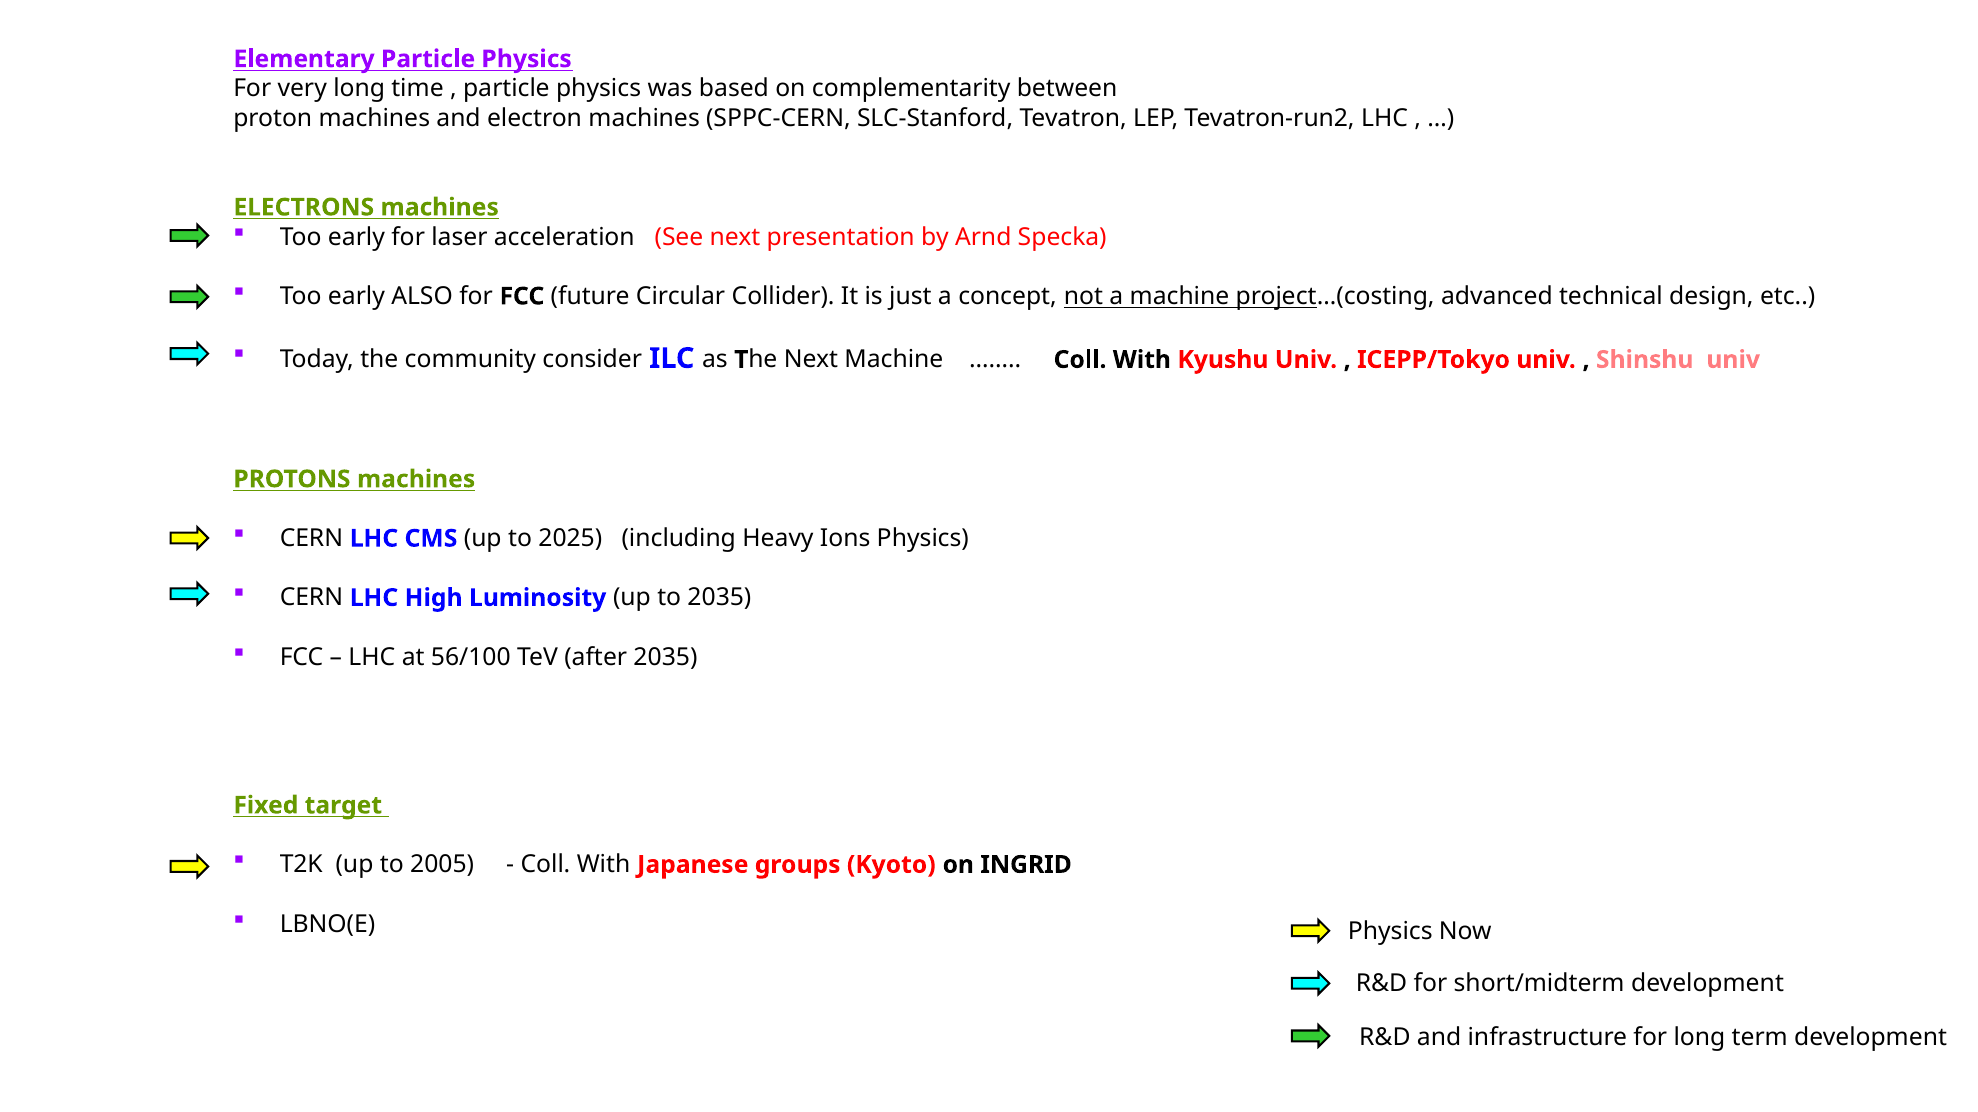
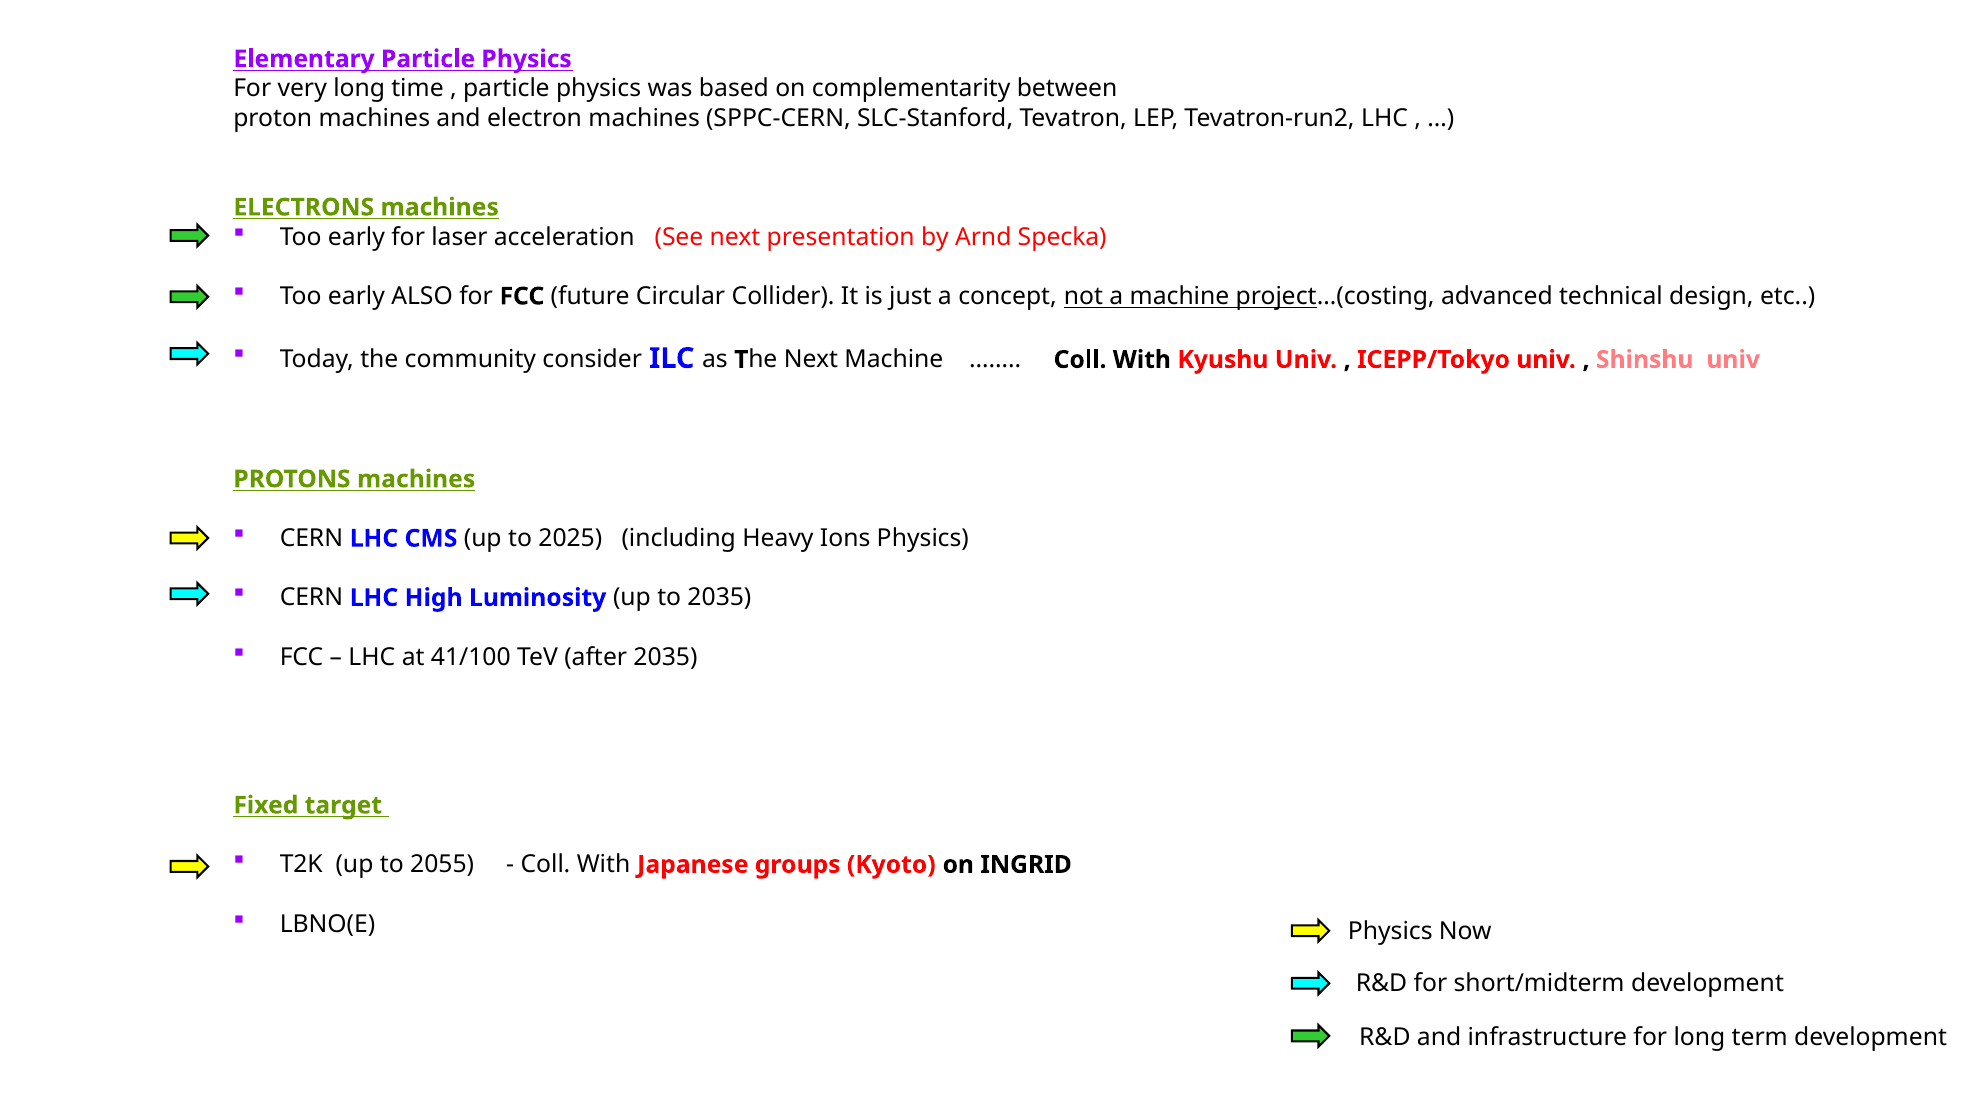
56/100: 56/100 -> 41/100
2005: 2005 -> 2055
